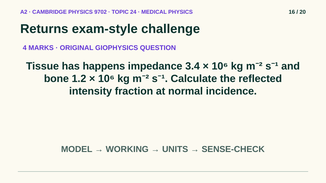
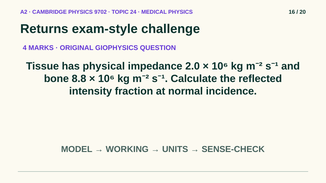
happens: happens -> physical
3.4: 3.4 -> 2.0
1.2: 1.2 -> 8.8
